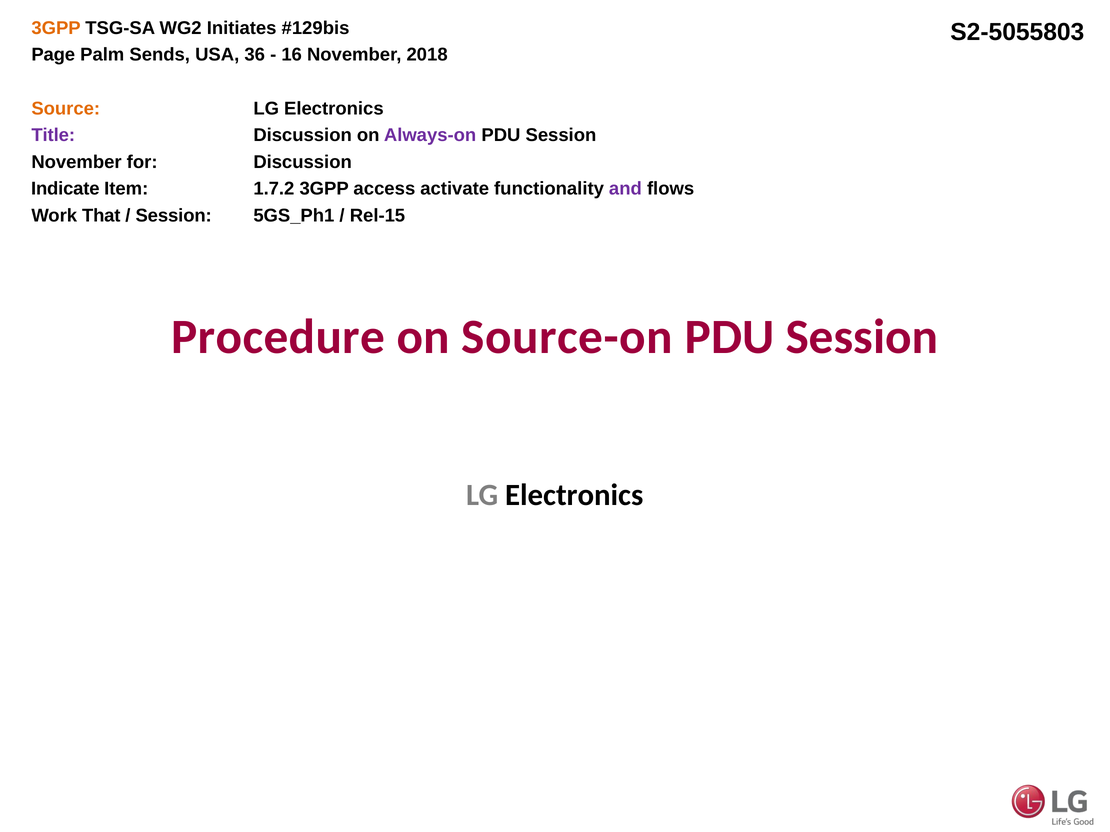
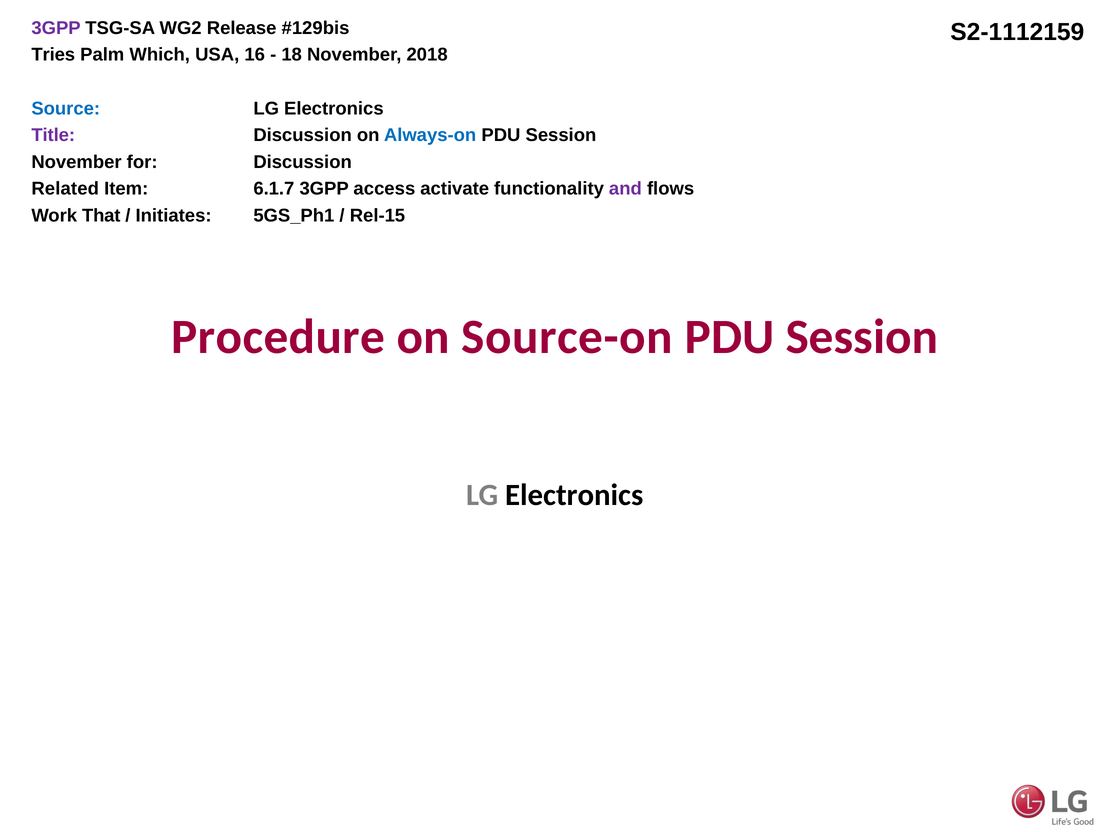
3GPP at (56, 28) colour: orange -> purple
Initiates: Initiates -> Release
S2-5055803: S2-5055803 -> S2-1112159
Page: Page -> Tries
Sends: Sends -> Which
36: 36 -> 16
16: 16 -> 18
Source colour: orange -> blue
Always-on colour: purple -> blue
Indicate: Indicate -> Related
1.7.2: 1.7.2 -> 6.1.7
Session at (174, 216): Session -> Initiates
